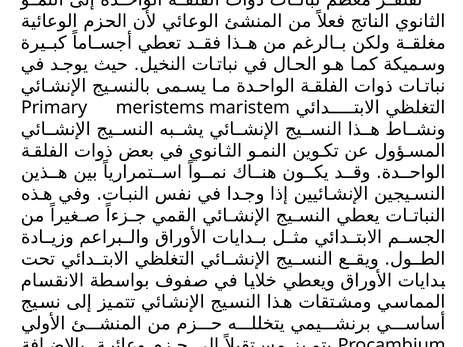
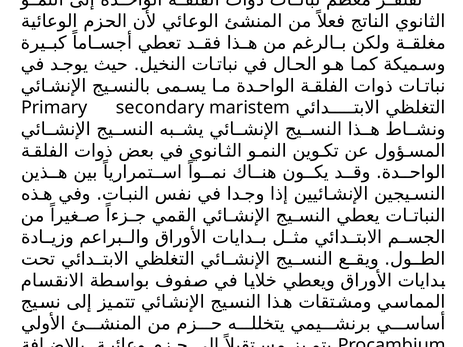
meristems: meristems -> secondary
